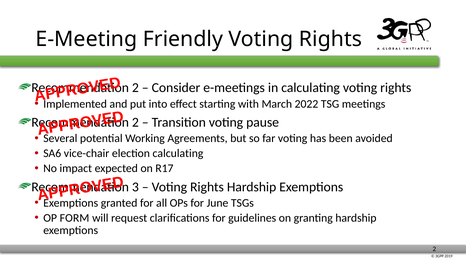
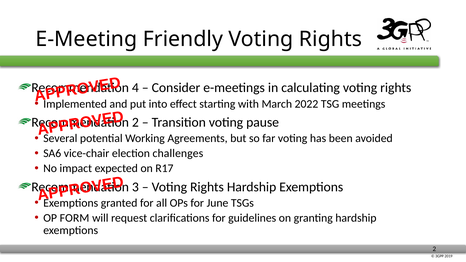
2 at (135, 88): 2 -> 4
election calculating: calculating -> challenges
